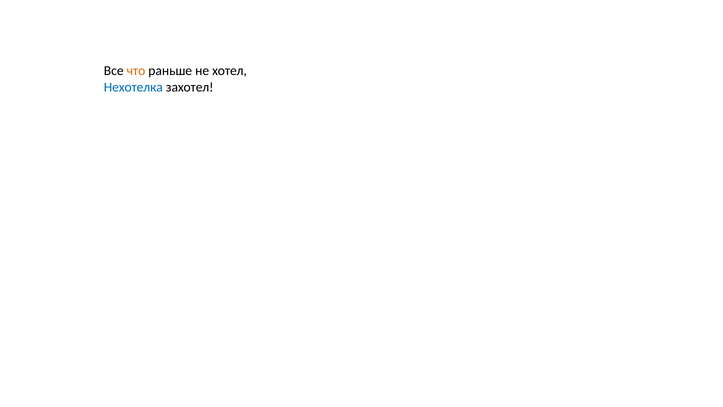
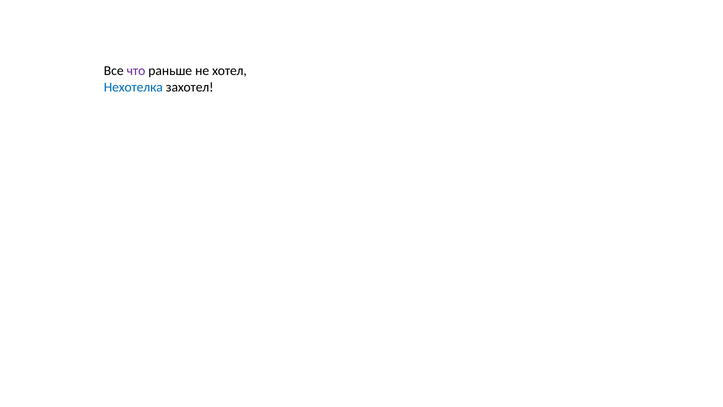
что colour: orange -> purple
